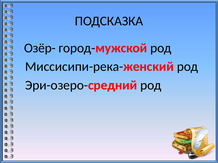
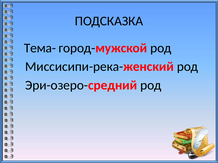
Озёр-: Озёр- -> Тема-
